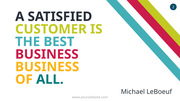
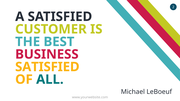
BUSINESS at (47, 67): BUSINESS -> SATISFIED
